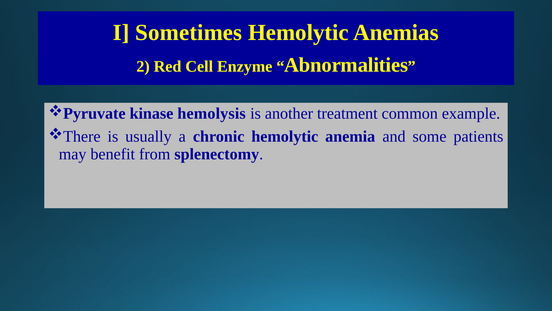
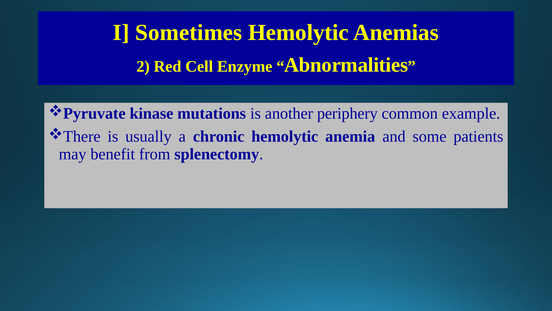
hemolysis: hemolysis -> mutations
treatment: treatment -> periphery
